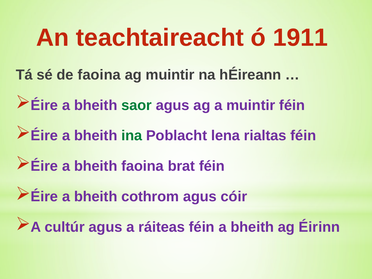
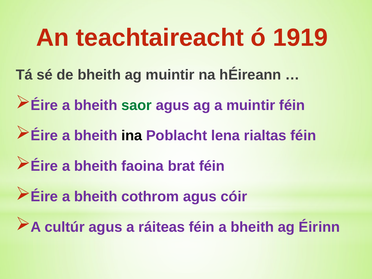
1911: 1911 -> 1919
de faoina: faoina -> bheith
ina colour: green -> black
